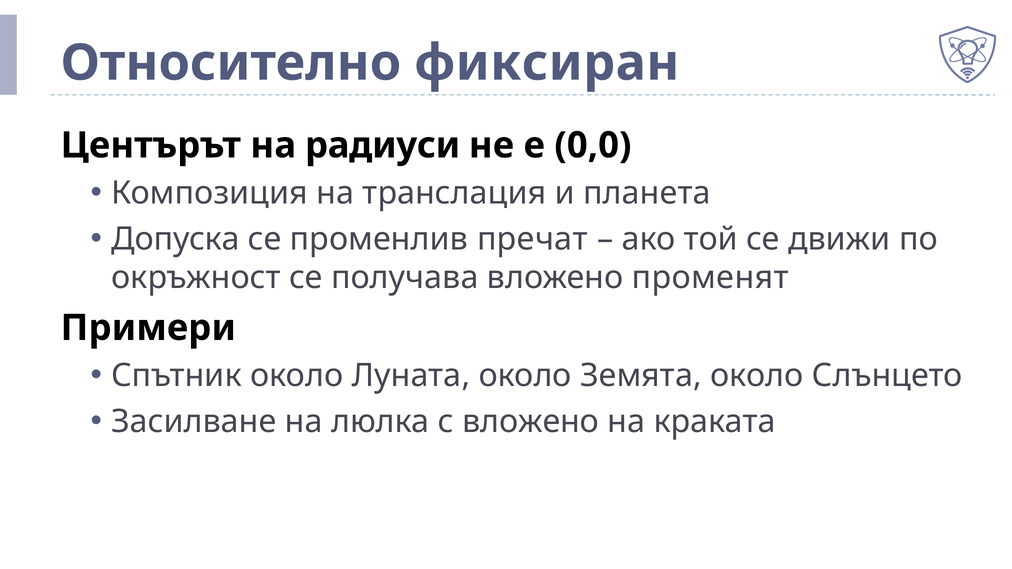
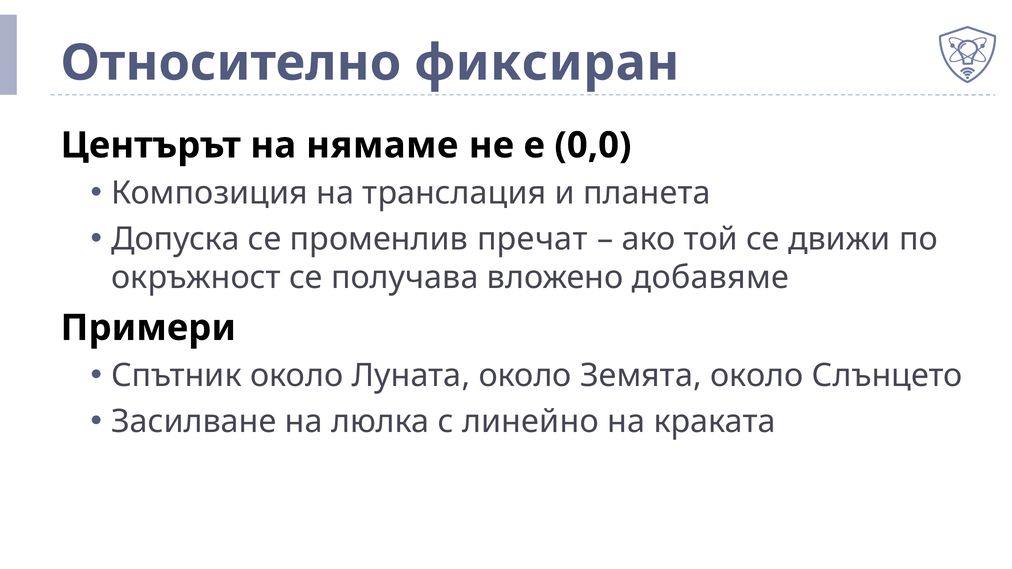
радиуси: радиуси -> нямаме
променят: променят -> добавяме
с вложено: вложено -> линейно
